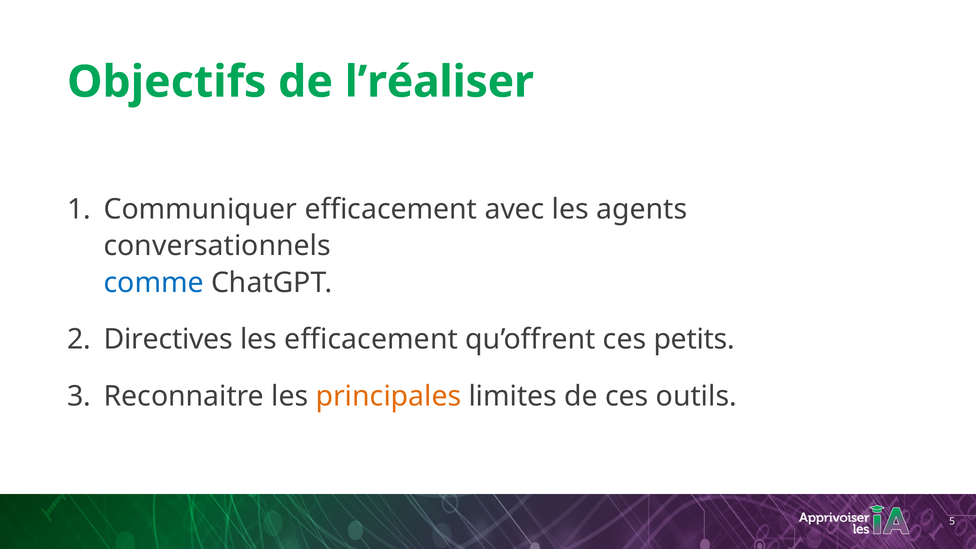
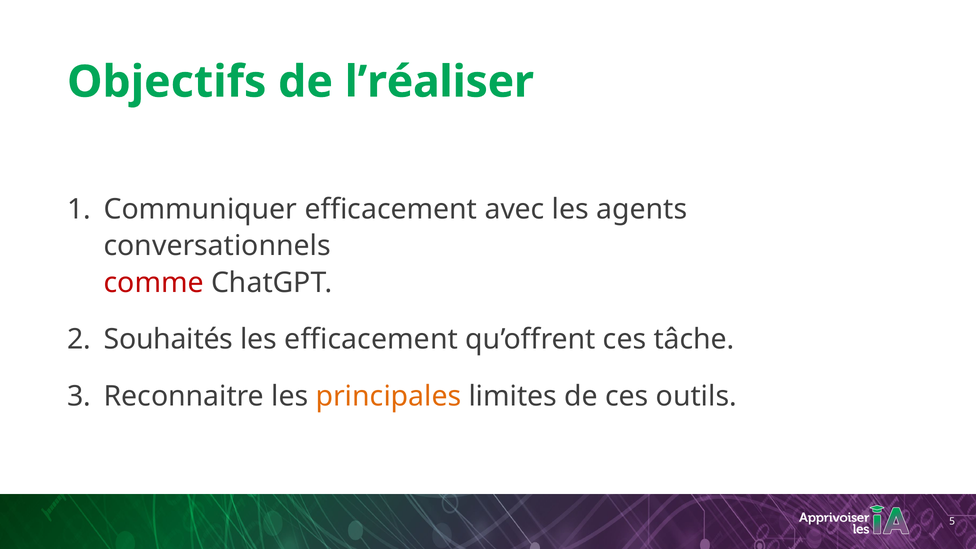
comme colour: blue -> red
Directives: Directives -> Souhaités
petits: petits -> tâche
